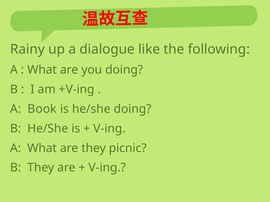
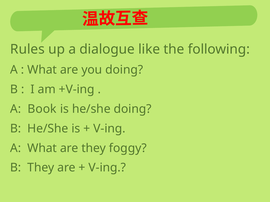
Rainy: Rainy -> Rules
picnic: picnic -> foggy
